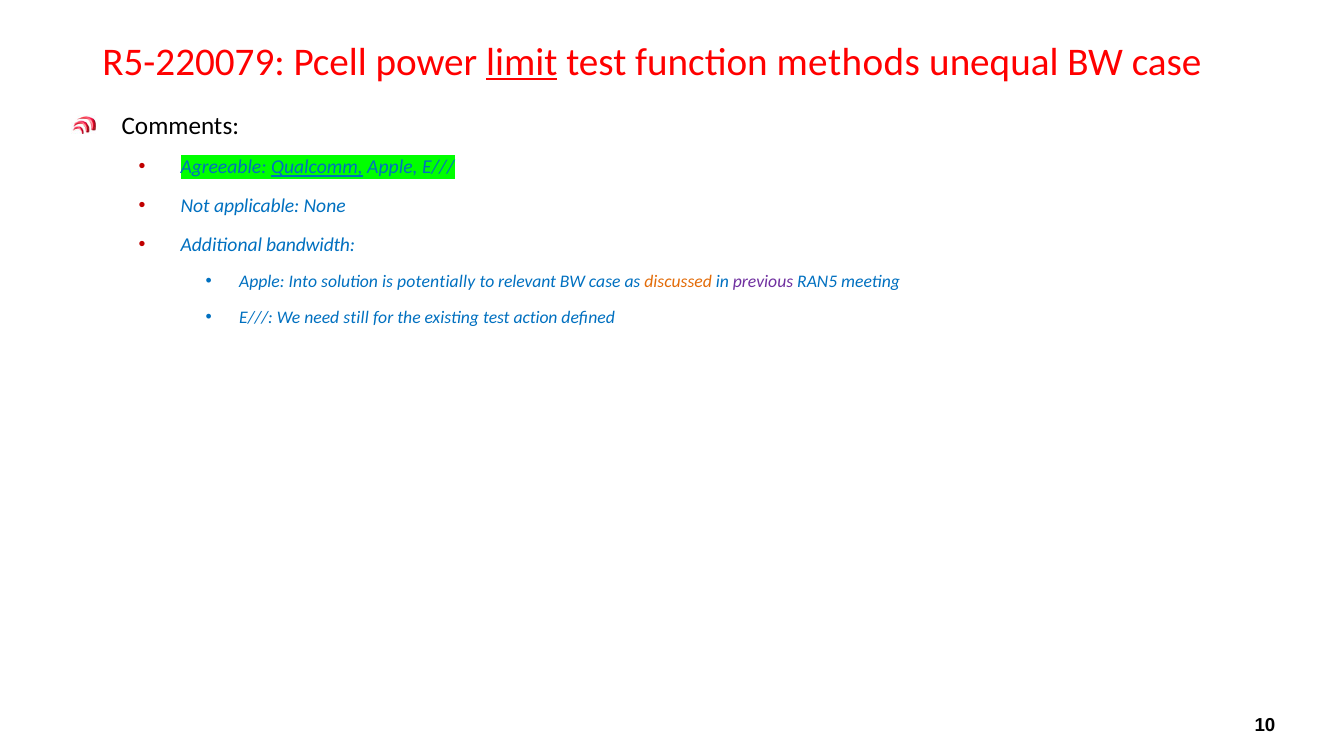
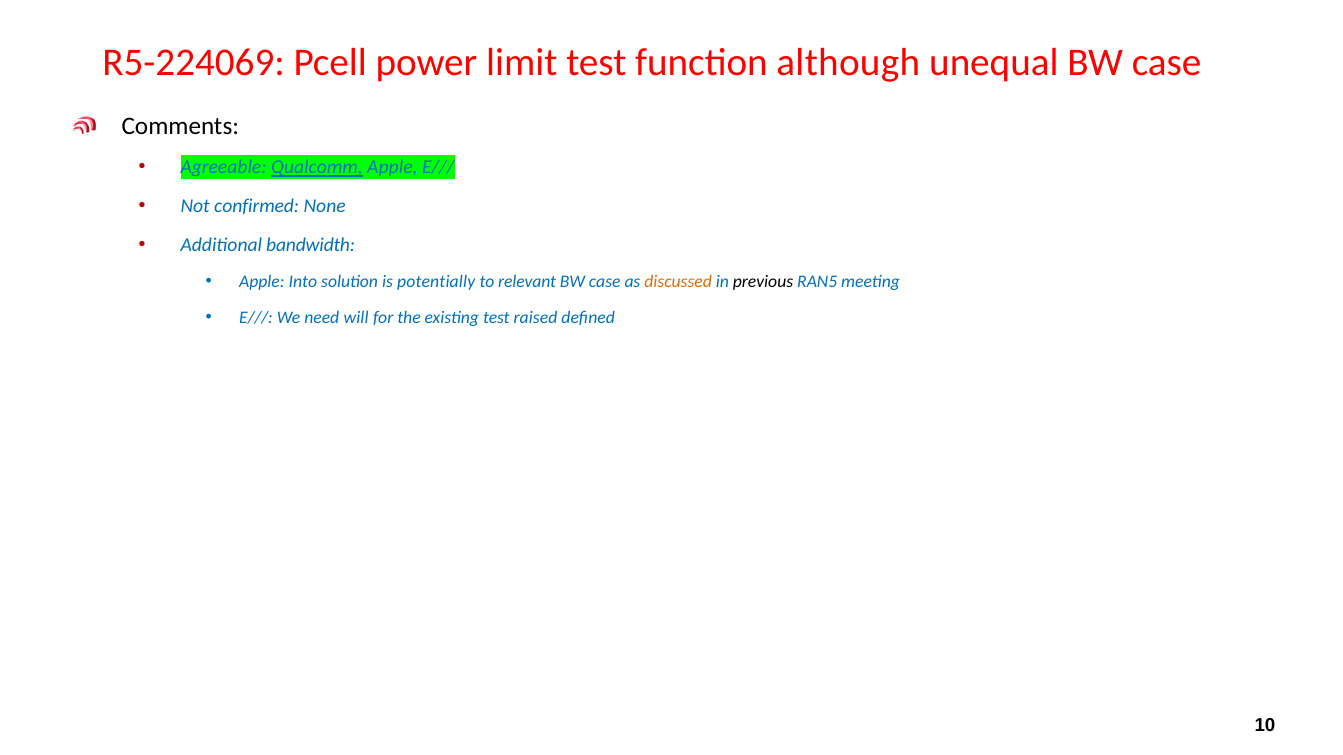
R5-220079: R5-220079 -> R5-224069
limit underline: present -> none
methods: methods -> although
applicable: applicable -> confirmed
previous colour: purple -> black
still: still -> will
action: action -> raised
